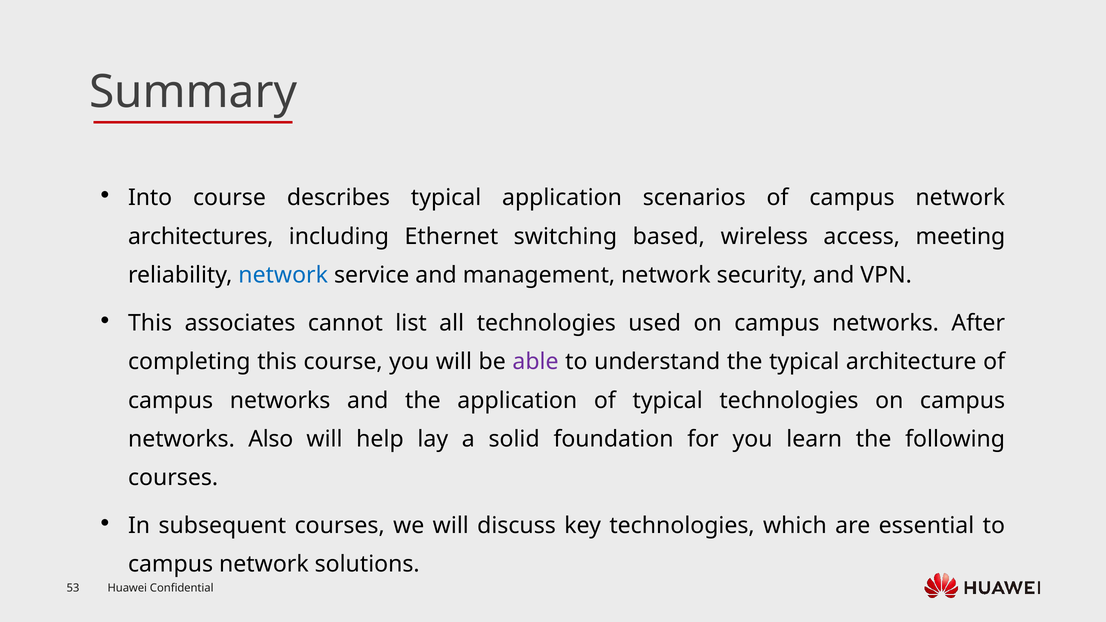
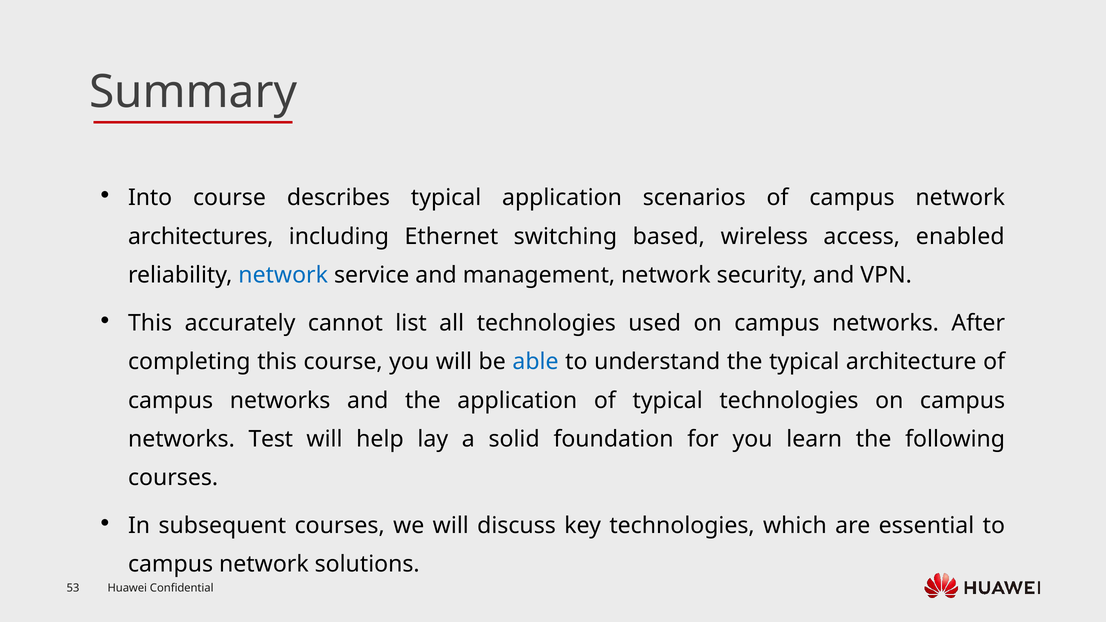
meeting: meeting -> enabled
associates: associates -> accurately
able colour: purple -> blue
Also: Also -> Test
